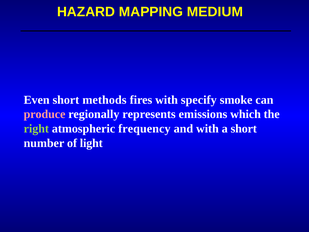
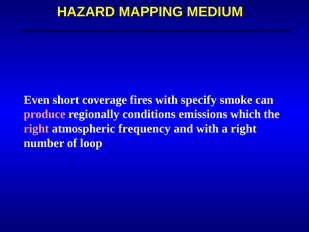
methods: methods -> coverage
represents: represents -> conditions
right at (36, 129) colour: light green -> pink
a short: short -> right
light: light -> loop
